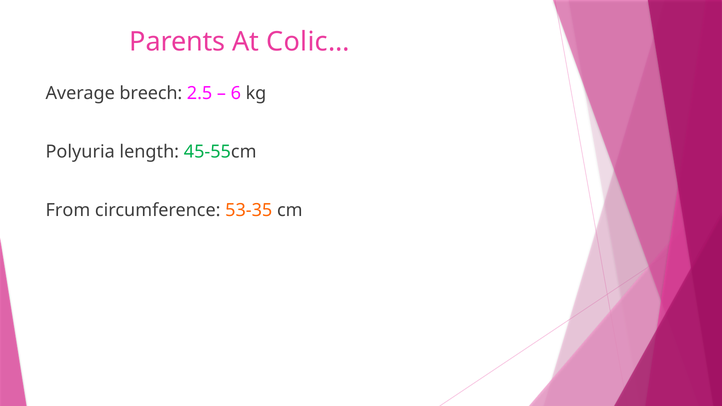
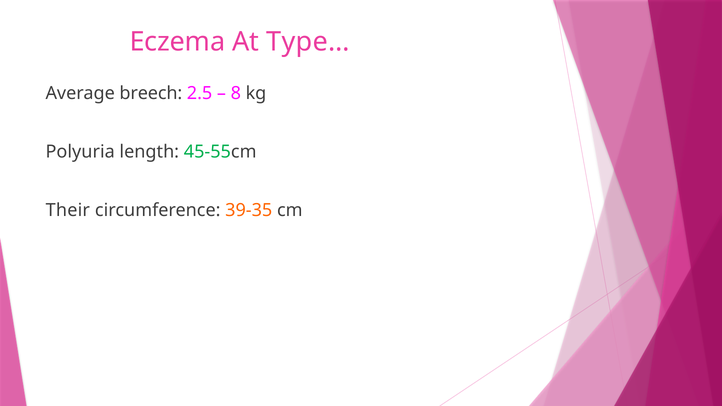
Parents: Parents -> Eczema
Colic…: Colic… -> Type…
6: 6 -> 8
From: From -> Their
53-35: 53-35 -> 39-35
